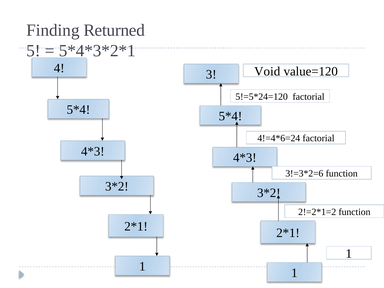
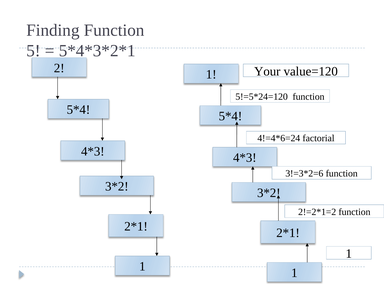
Finding Returned: Returned -> Function
4: 4 -> 2
Void: Void -> Your
3 at (211, 74): 3 -> 1
factorial at (309, 97): factorial -> function
